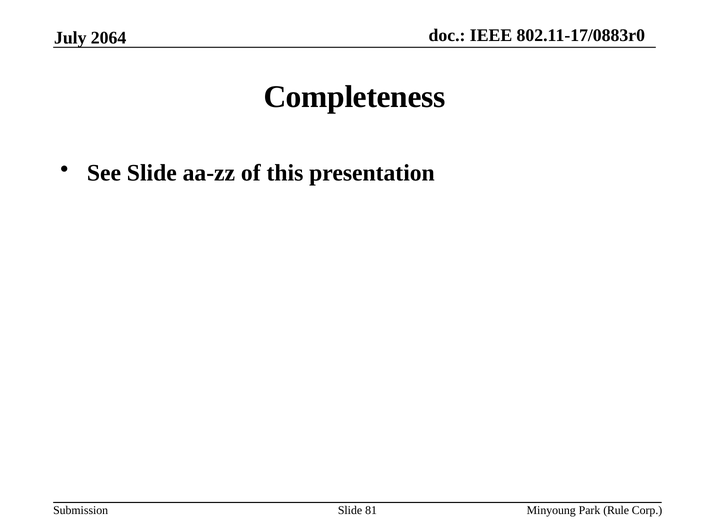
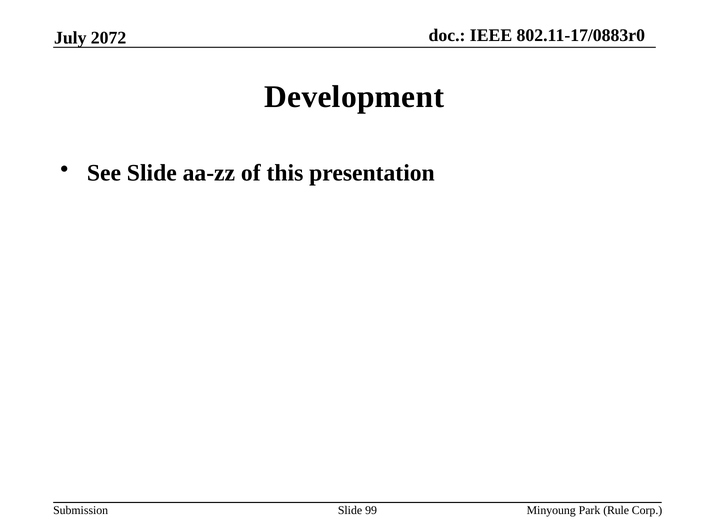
2064: 2064 -> 2072
Completeness: Completeness -> Development
81: 81 -> 99
